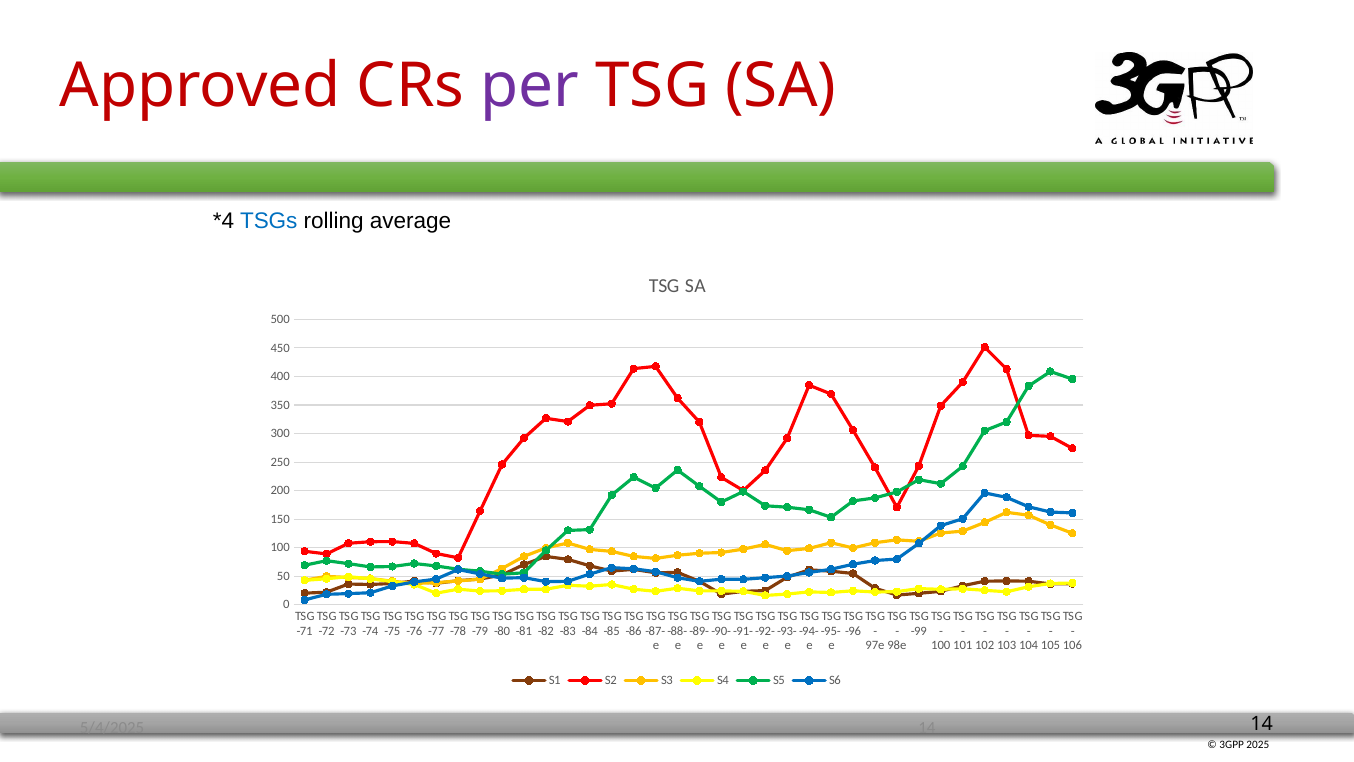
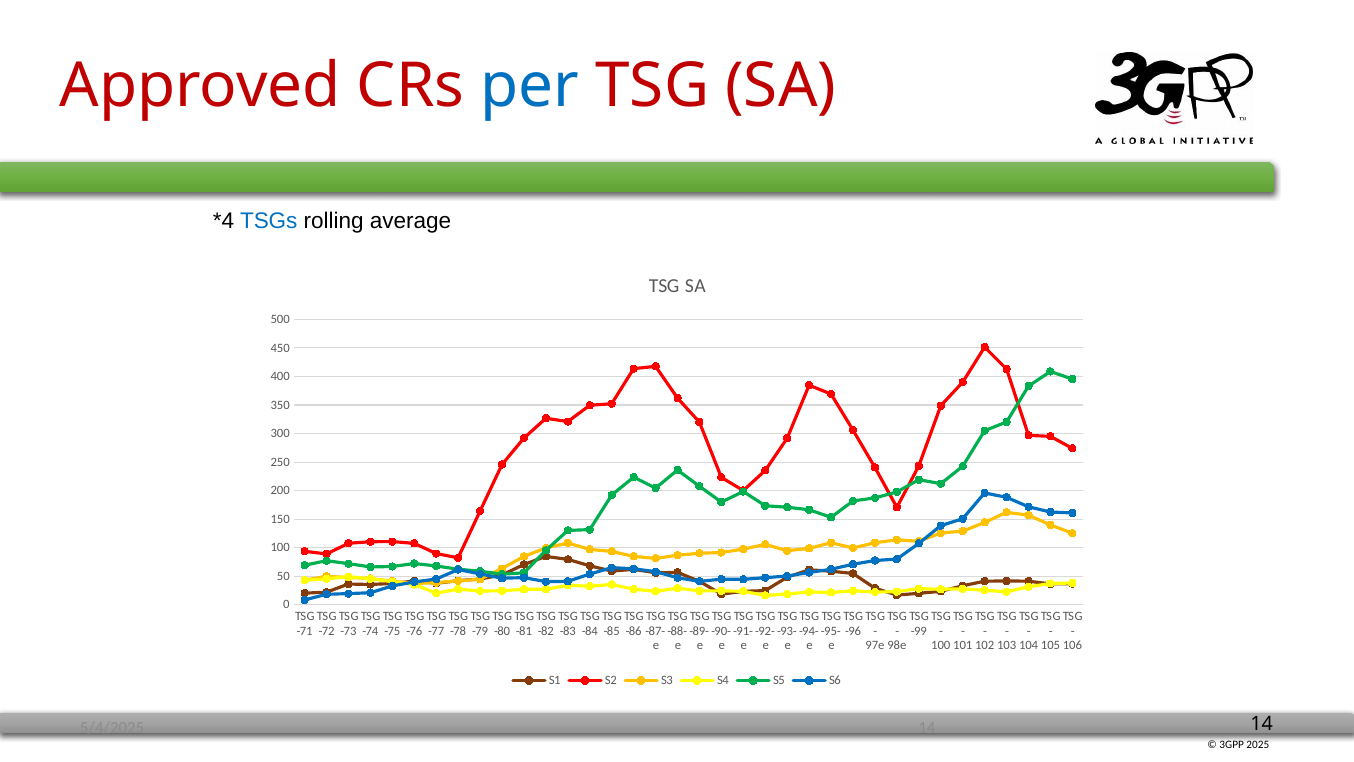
per colour: purple -> blue
